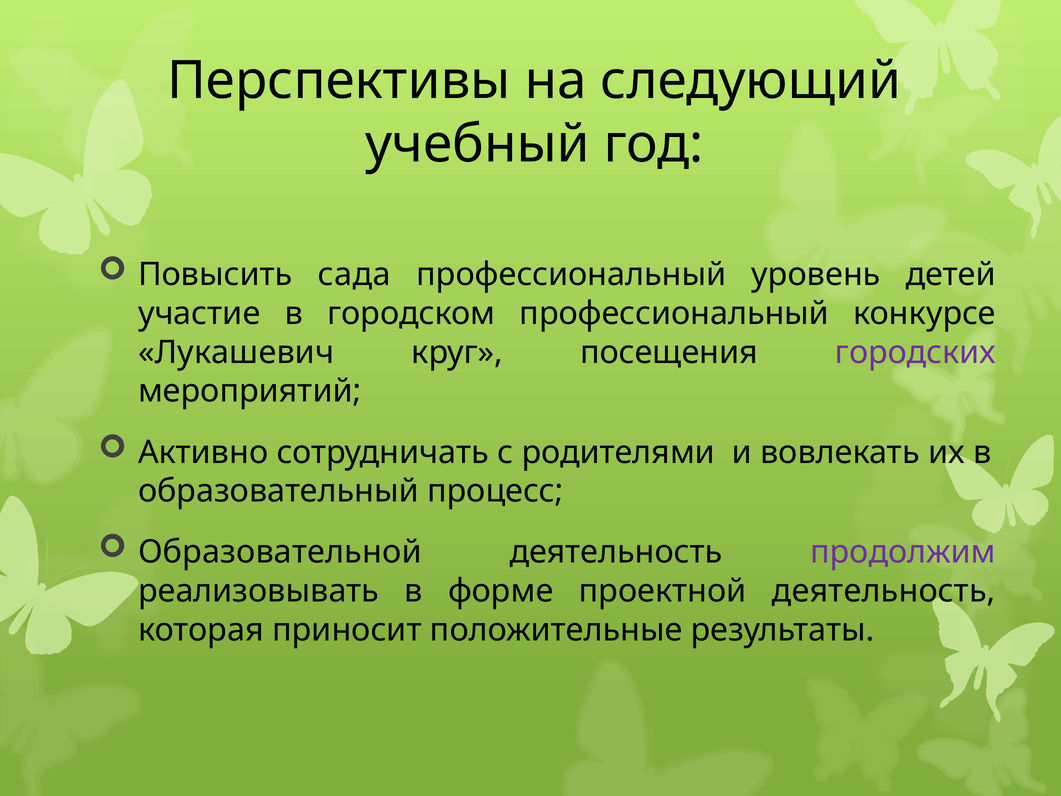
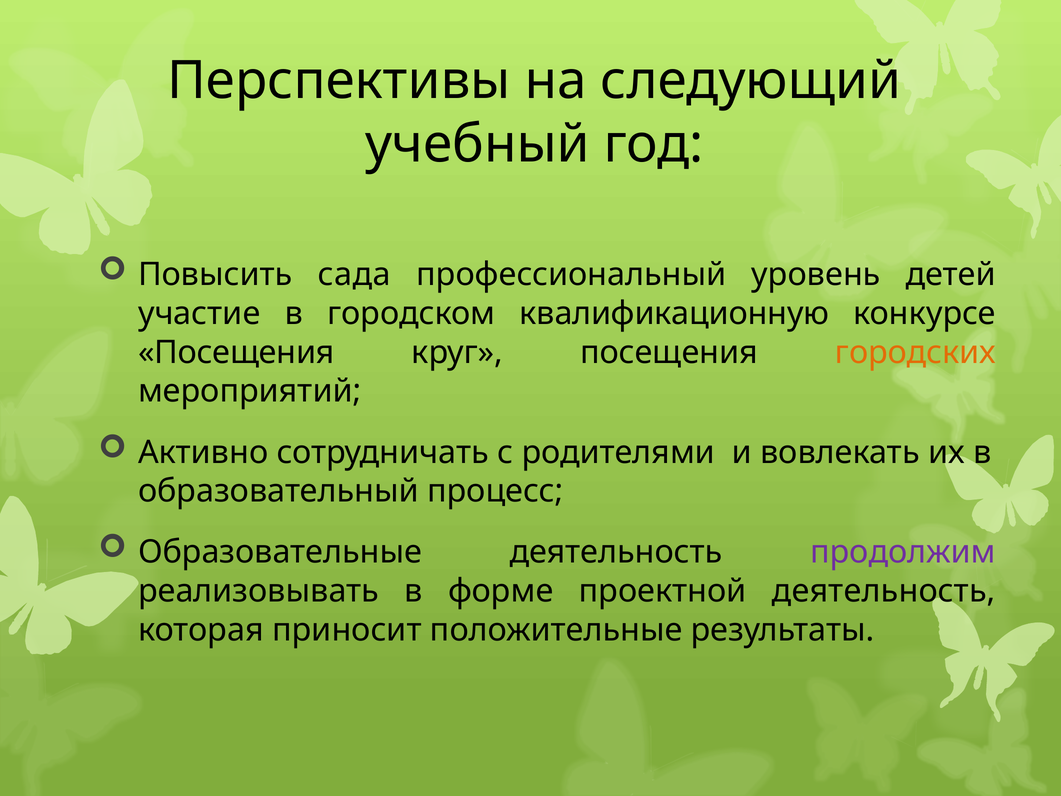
городском профессиональный: профессиональный -> квалификационную
Лукашевич at (236, 352): Лукашевич -> Посещения
городских colour: purple -> orange
Образовательной: Образовательной -> Образовательные
